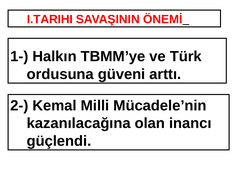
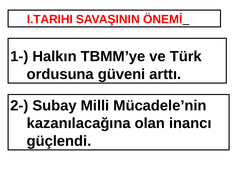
Kemal: Kemal -> Subay
